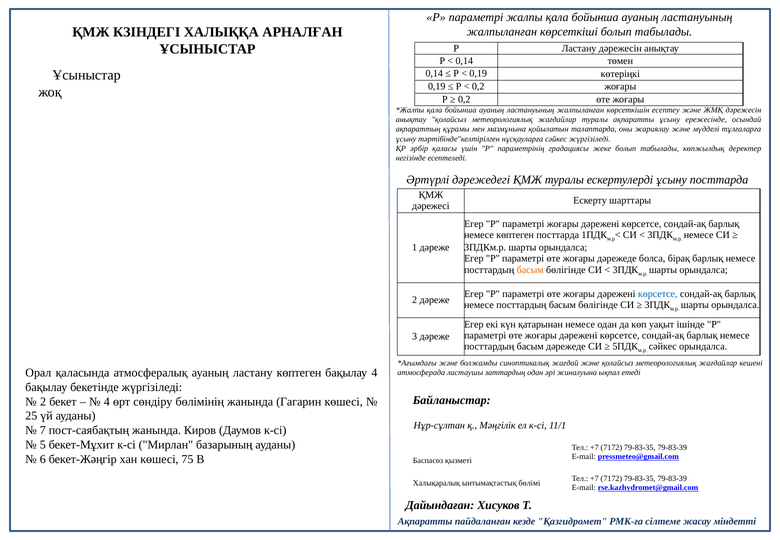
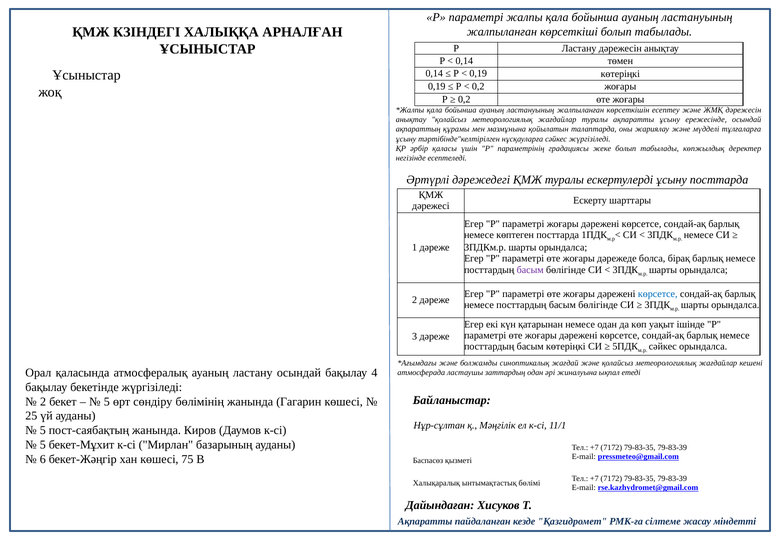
басым at (530, 270) colour: orange -> purple
басым дәрежеде: дәрежеде -> көтеріңкі
ластану көптеген: көптеген -> осындай
4 at (107, 402): 4 -> 5
7 at (43, 430): 7 -> 5
